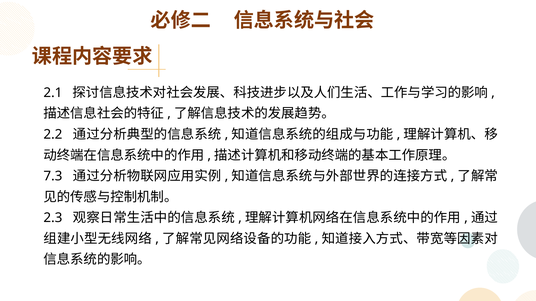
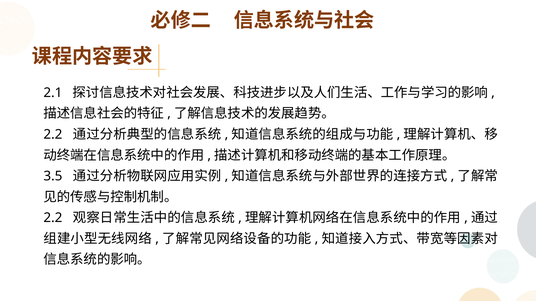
7.3: 7.3 -> 3.5
2.3 at (53, 218): 2.3 -> 2.2
